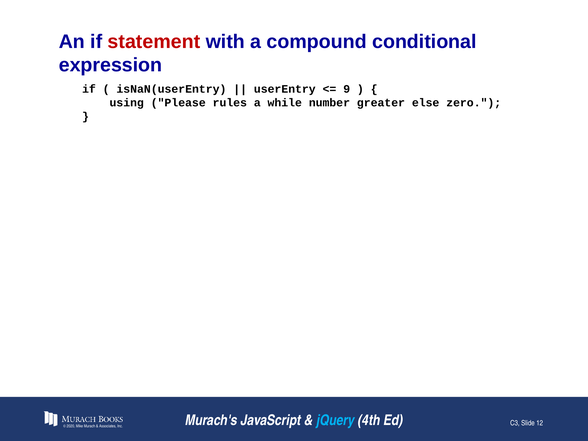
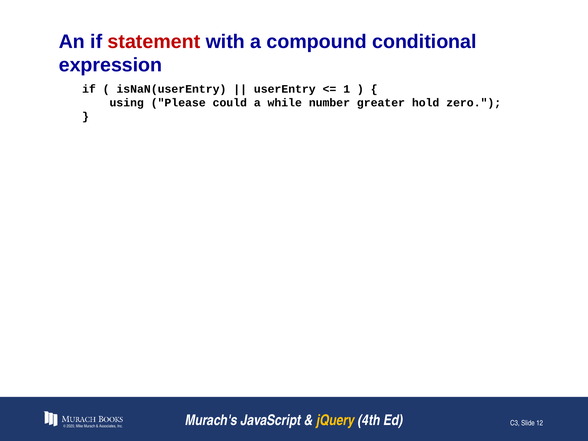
9: 9 -> 1
rules: rules -> could
else: else -> hold
jQuery colour: light blue -> yellow
